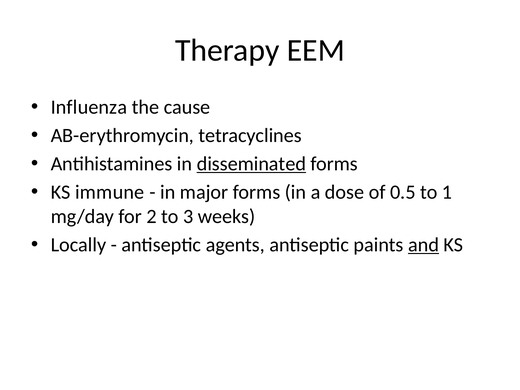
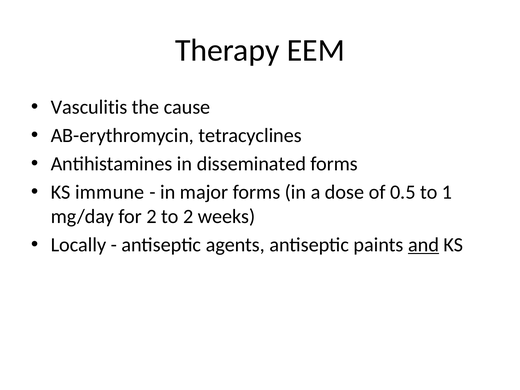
Influenza: Influenza -> Vasculitis
disseminated underline: present -> none
to 3: 3 -> 2
